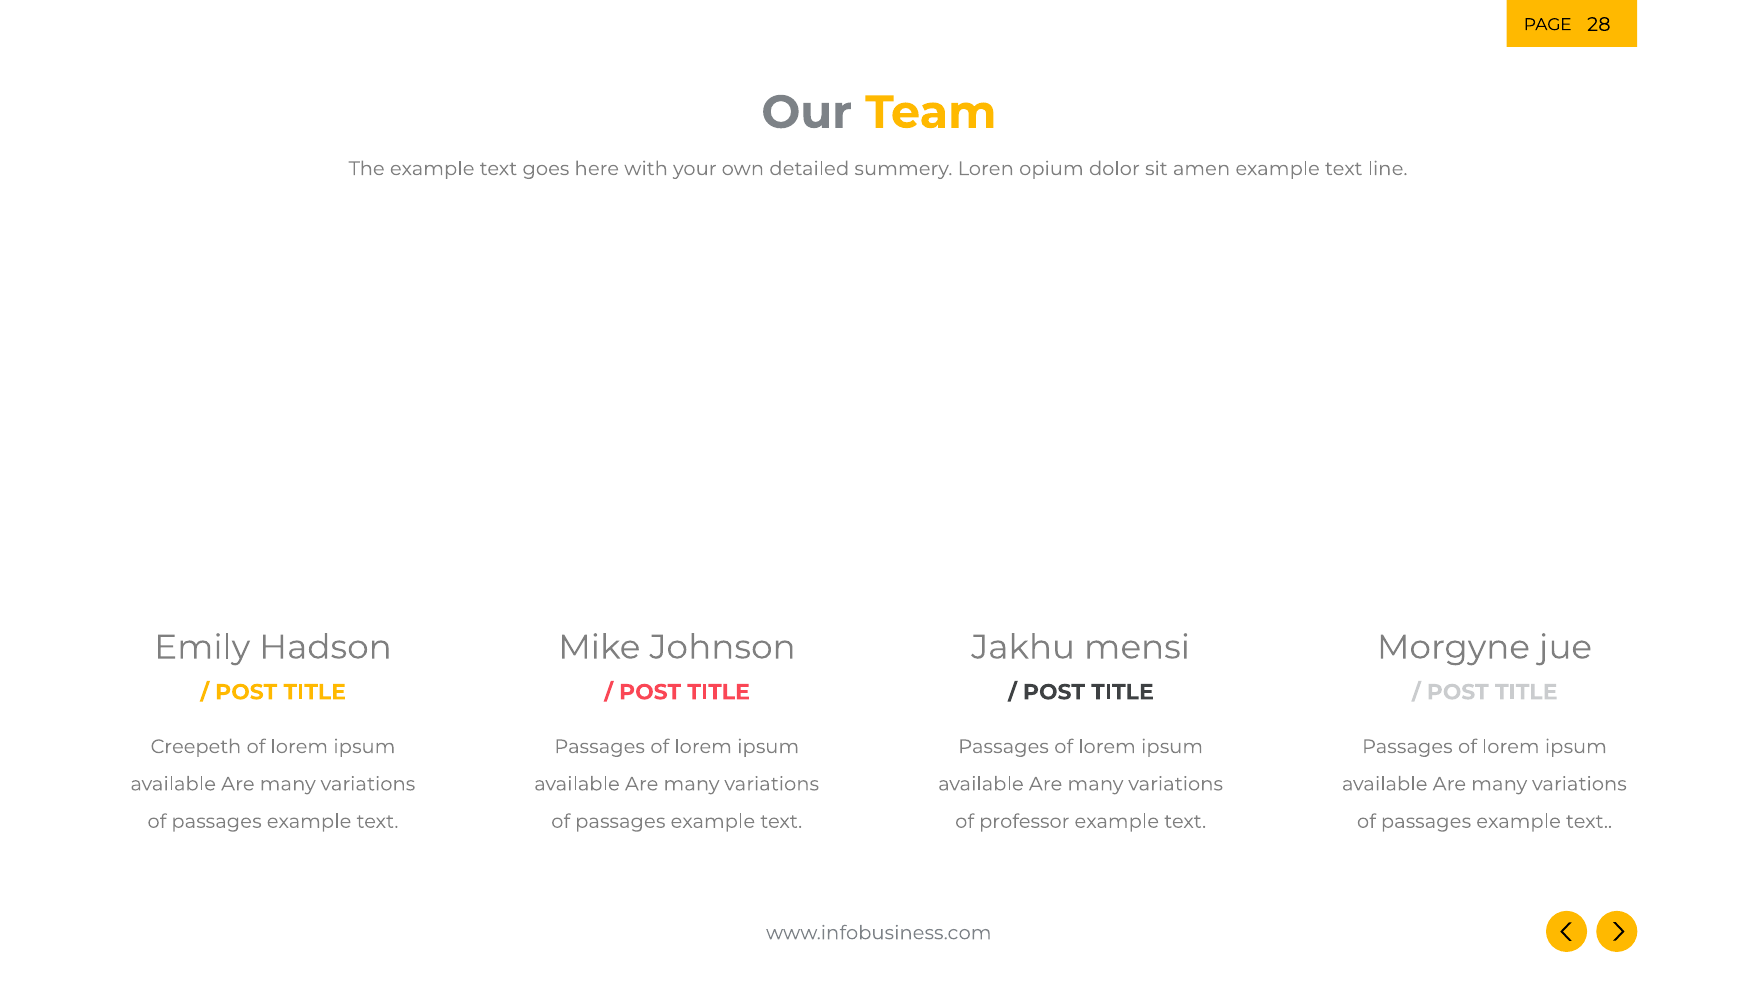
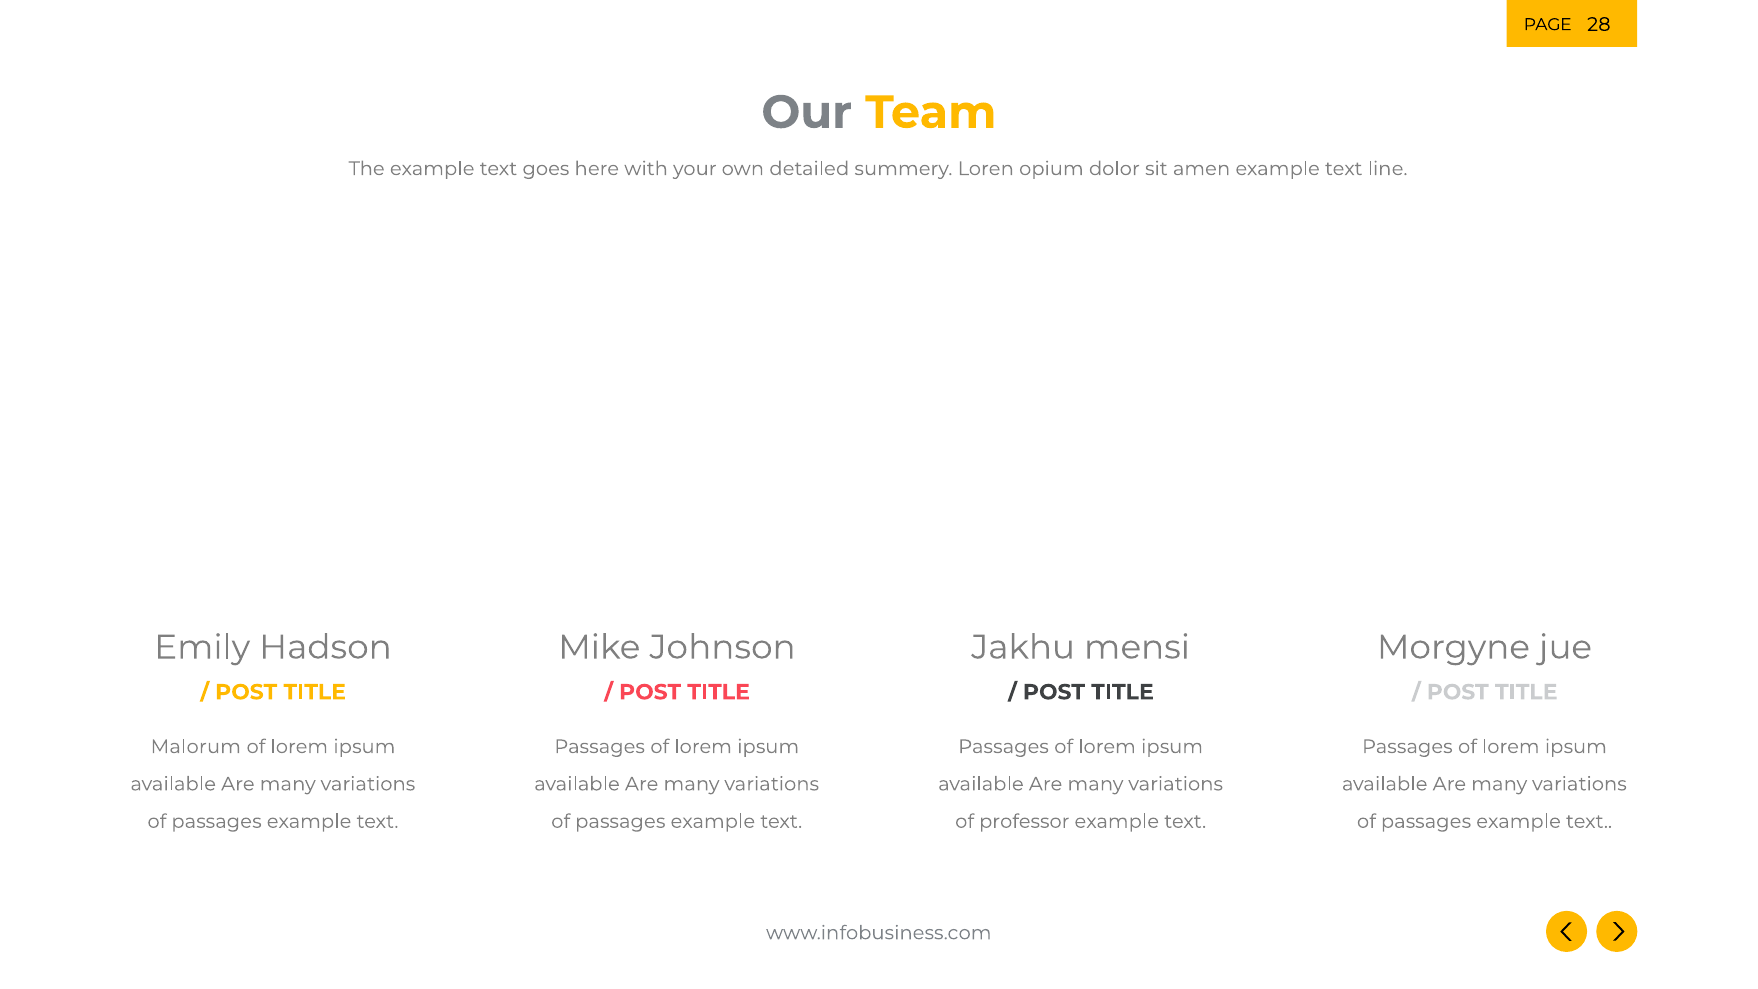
Creepeth: Creepeth -> Malorum
